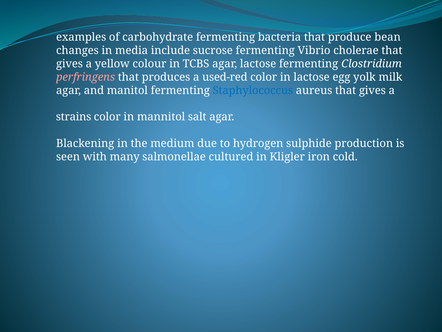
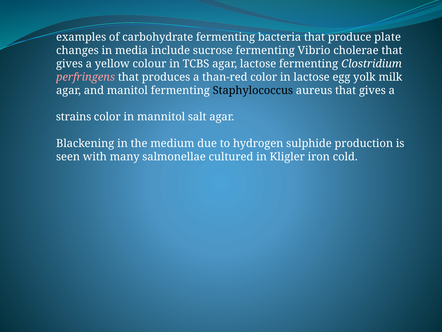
bean: bean -> plate
used-red: used-red -> than-red
Staphylococcus colour: blue -> black
